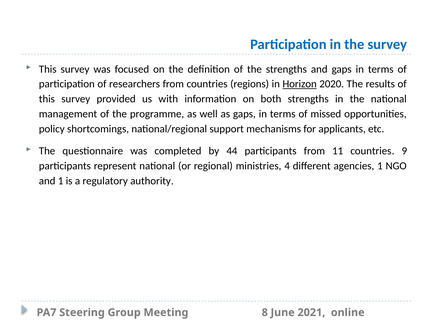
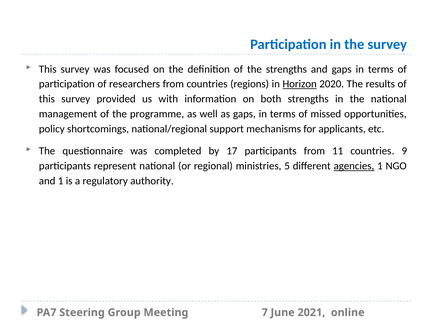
44: 44 -> 17
4: 4 -> 5
agencies underline: none -> present
8: 8 -> 7
